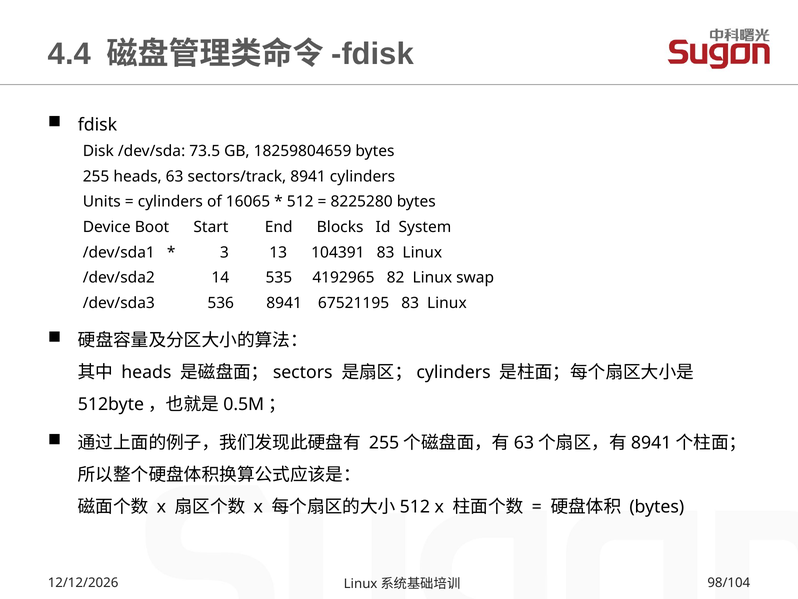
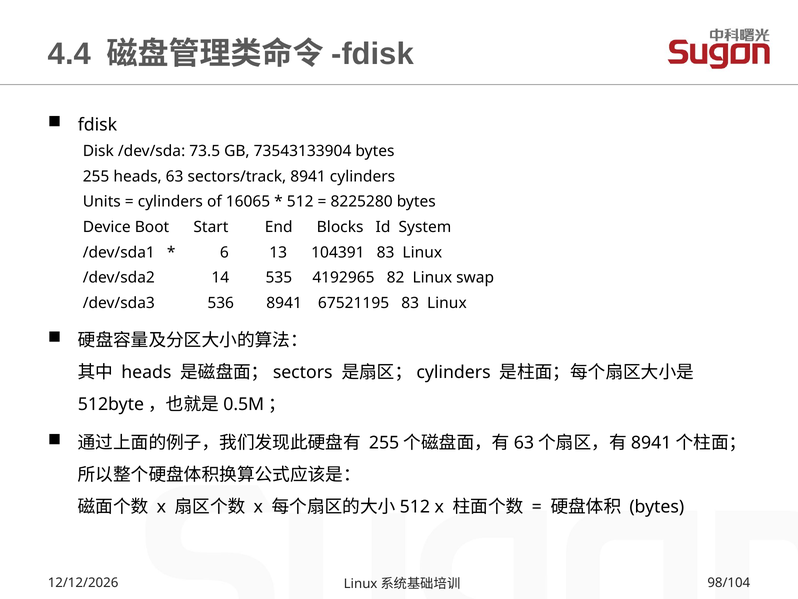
18259804659: 18259804659 -> 73543133904
3: 3 -> 6
